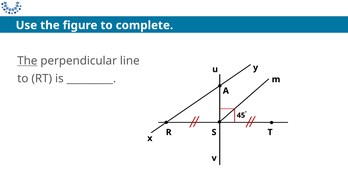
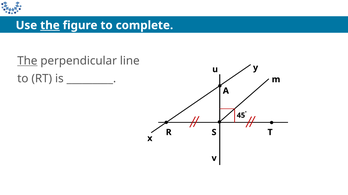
the at (50, 25) underline: none -> present
